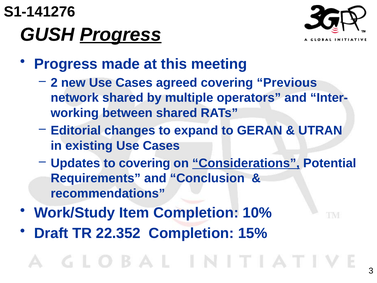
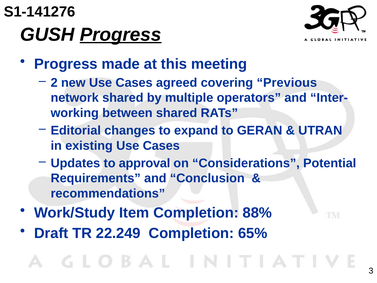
to covering: covering -> approval
Considerations underline: present -> none
10%: 10% -> 88%
22.352: 22.352 -> 22.249
15%: 15% -> 65%
